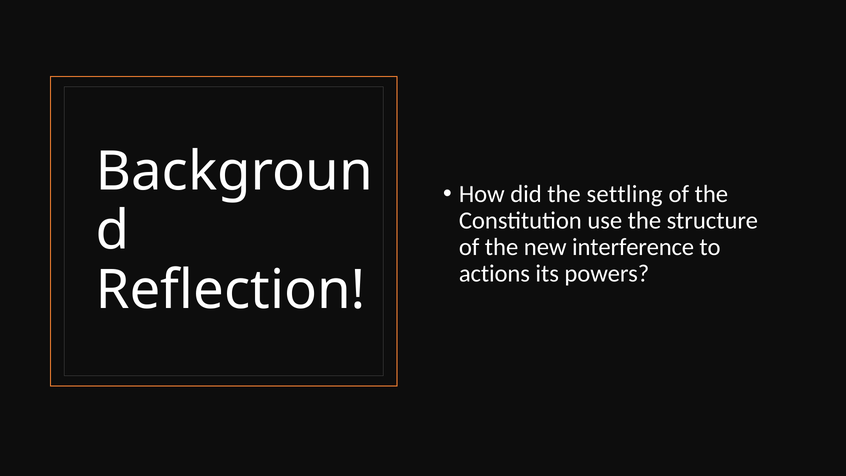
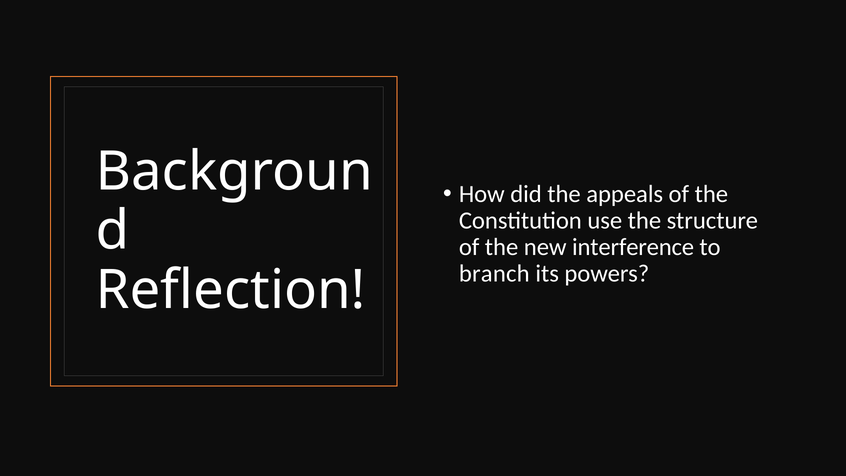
settling: settling -> appeals
actions: actions -> branch
